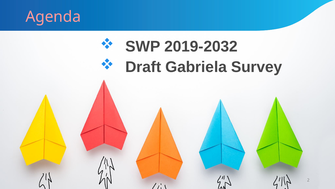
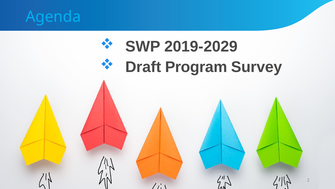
Agenda colour: pink -> light blue
2019-2032: 2019-2032 -> 2019-2029
Gabriela: Gabriela -> Program
